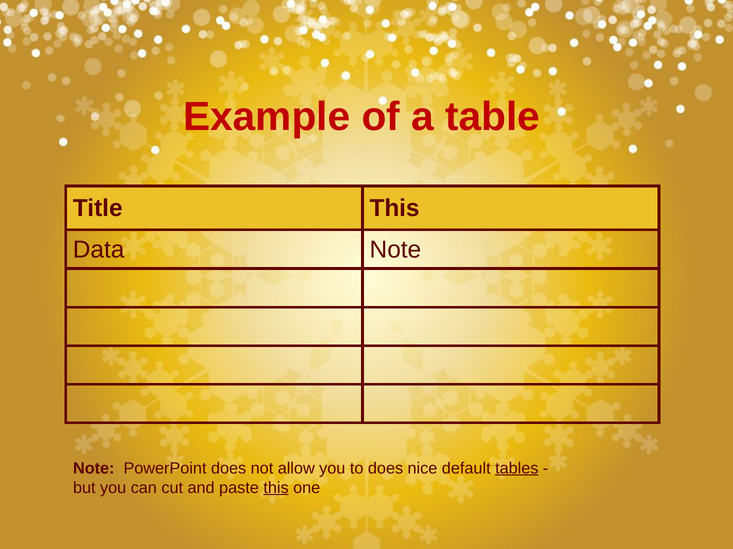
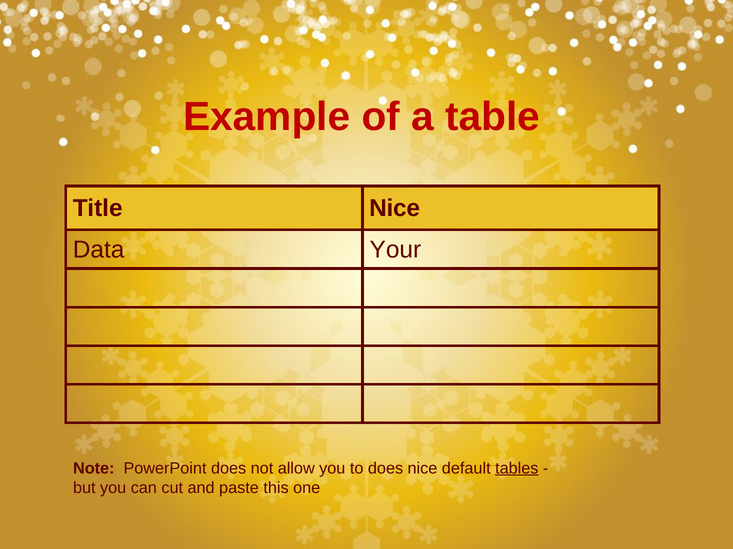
Title This: This -> Nice
Data Note: Note -> Your
this at (276, 488) underline: present -> none
